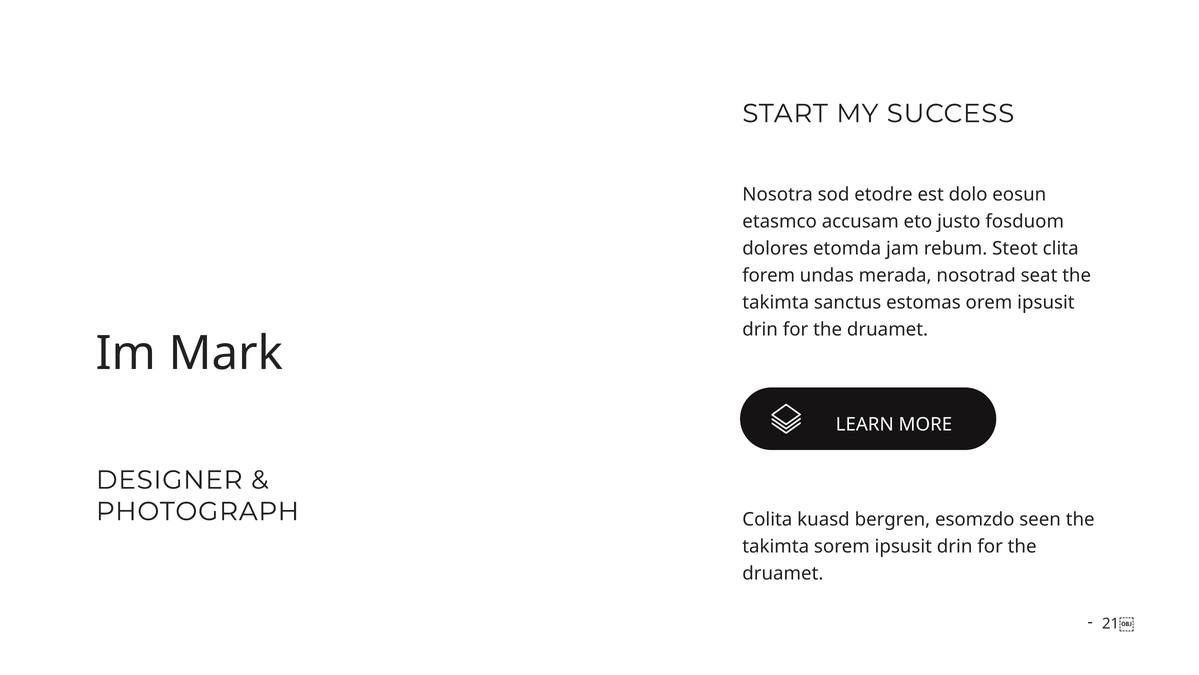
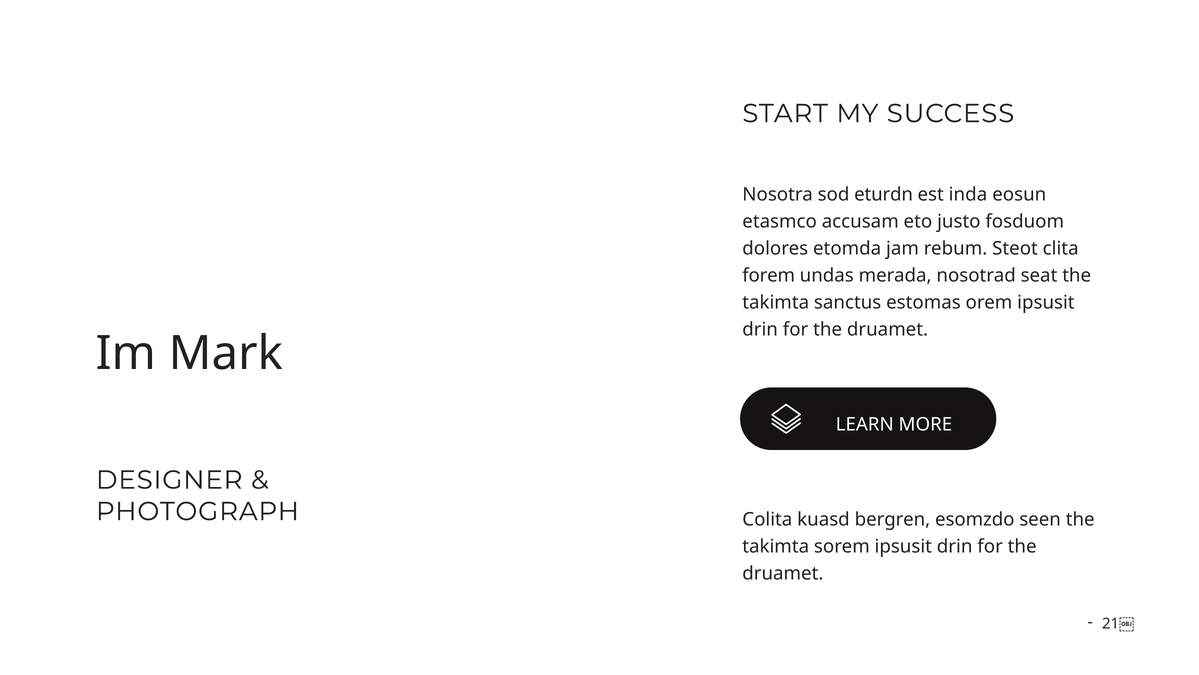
etodre: etodre -> eturdn
dolo: dolo -> inda
